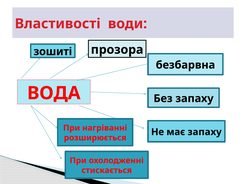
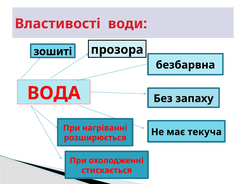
має запаху: запаху -> текуча
